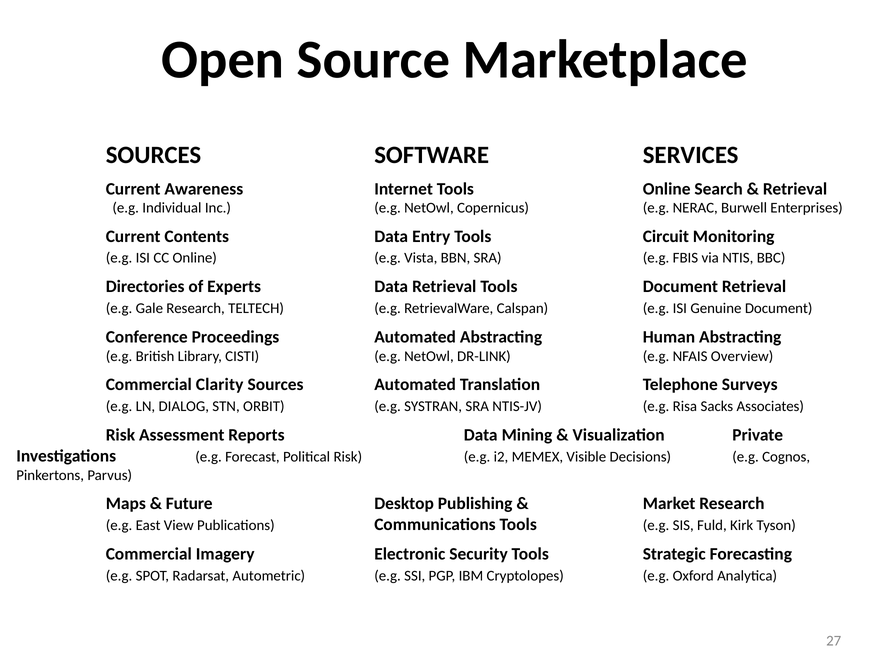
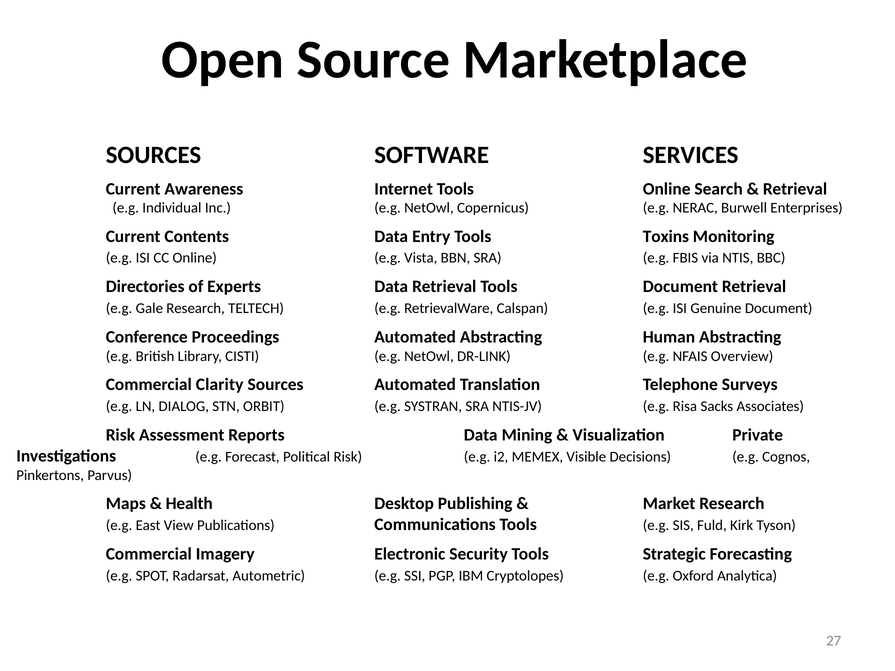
Circuit: Circuit -> Toxins
Future: Future -> Health
